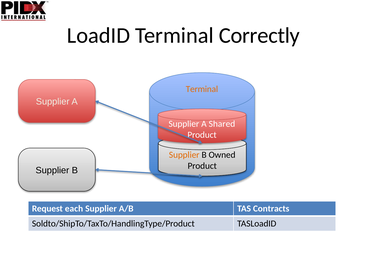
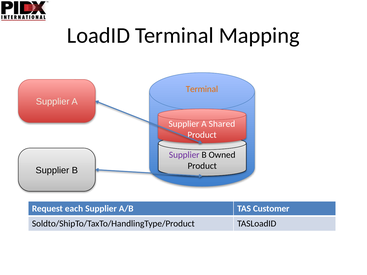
Correctly: Correctly -> Mapping
Supplier at (184, 155) colour: orange -> purple
Contracts: Contracts -> Customer
